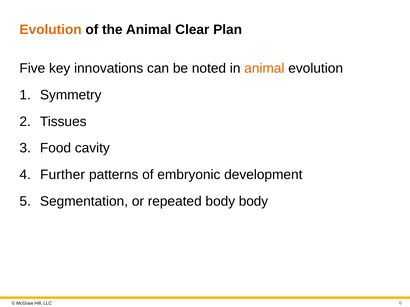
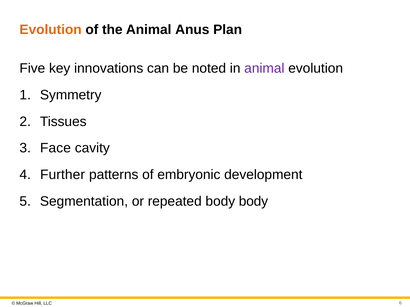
Clear: Clear -> Anus
animal at (264, 68) colour: orange -> purple
Food: Food -> Face
